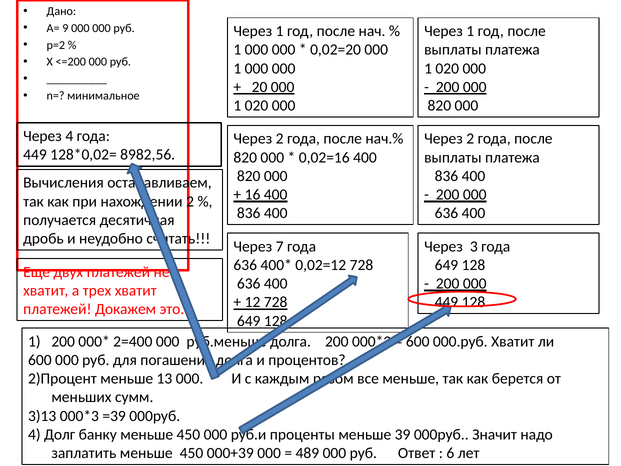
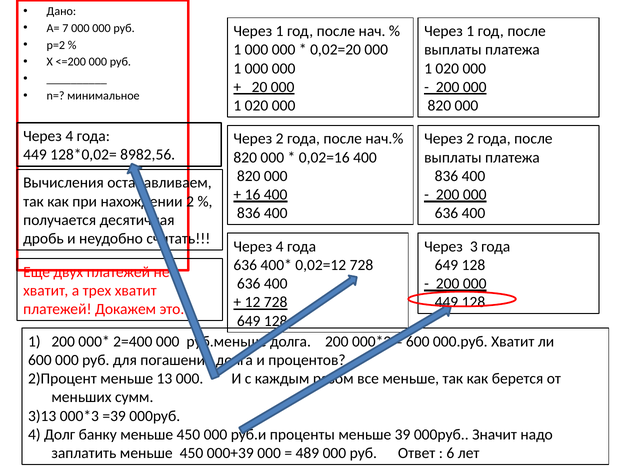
9: 9 -> 7
7 at (280, 246): 7 -> 4
